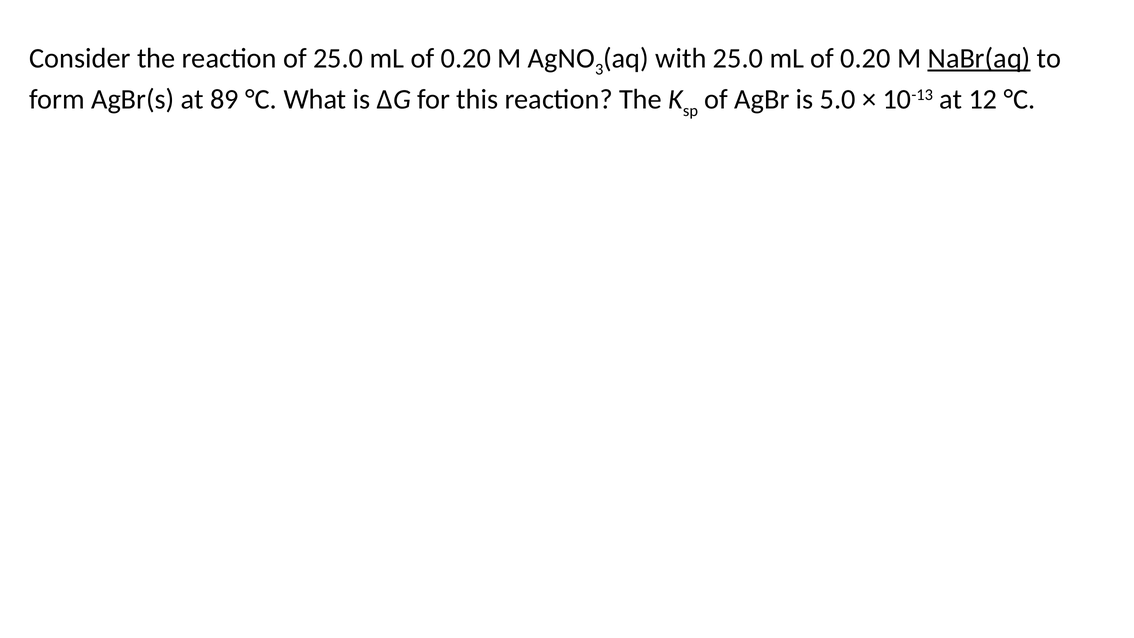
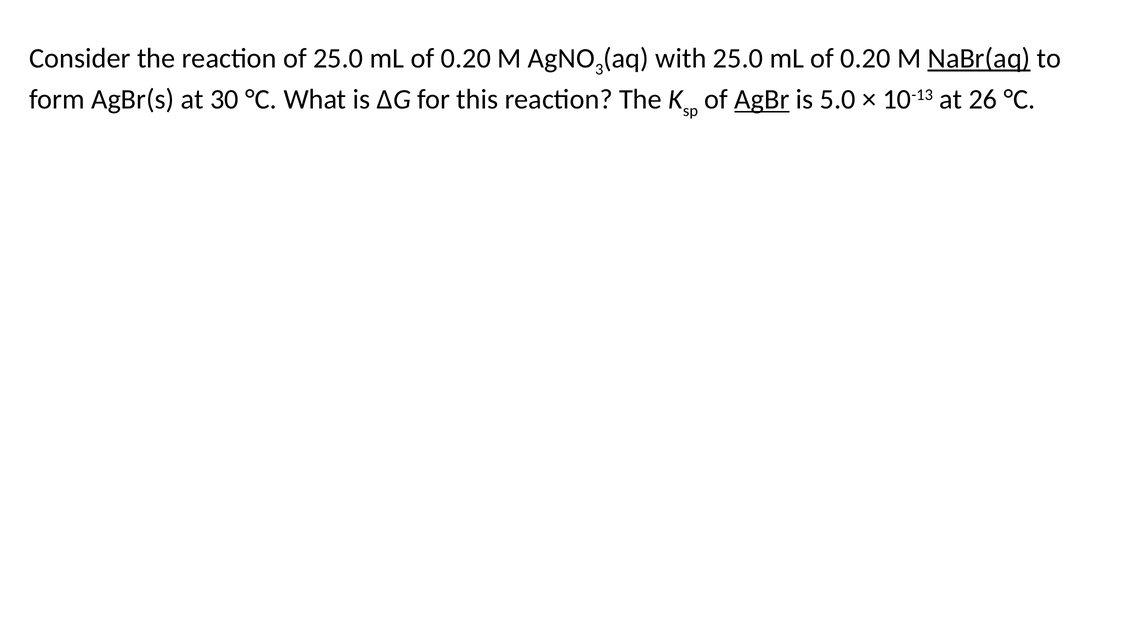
89: 89 -> 30
AgBr underline: none -> present
12: 12 -> 26
